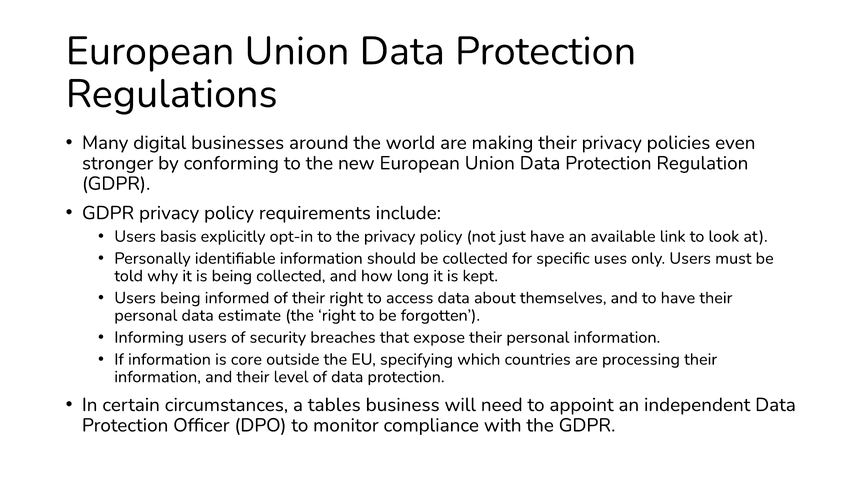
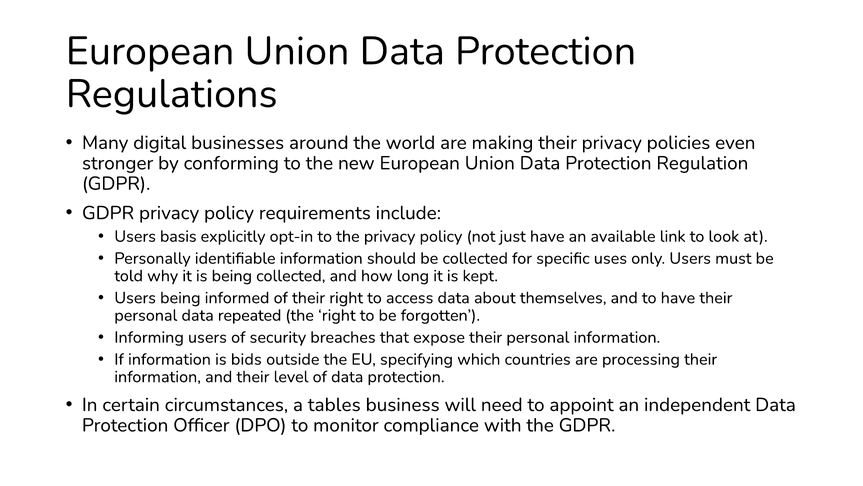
estimate: estimate -> repeated
core: core -> bids
